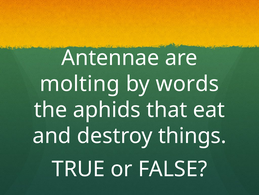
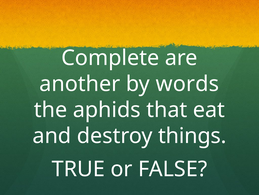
Antennae: Antennae -> Complete
molting: molting -> another
